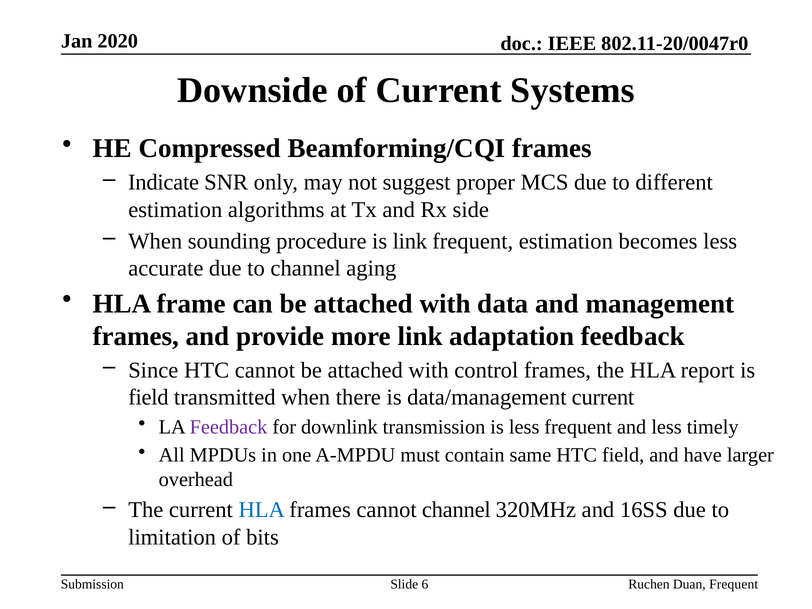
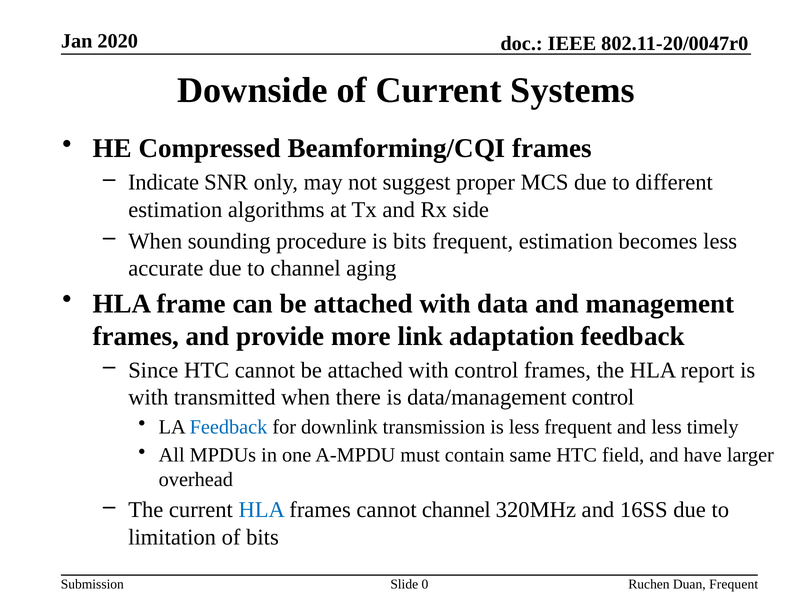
is link: link -> bits
field at (148, 397): field -> with
data/management current: current -> control
Feedback at (229, 427) colour: purple -> blue
6: 6 -> 0
